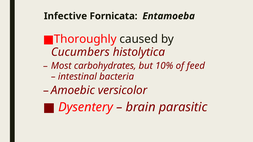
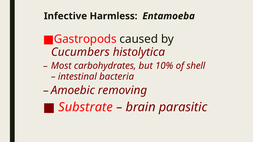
Fornicata: Fornicata -> Harmless
Thoroughly: Thoroughly -> Gastropods
feed: feed -> shell
versicolor: versicolor -> removing
Dysentery: Dysentery -> Substrate
